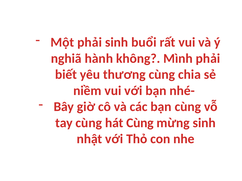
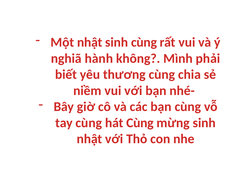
Một phải: phải -> nhật
sinh buổi: buổi -> cùng
